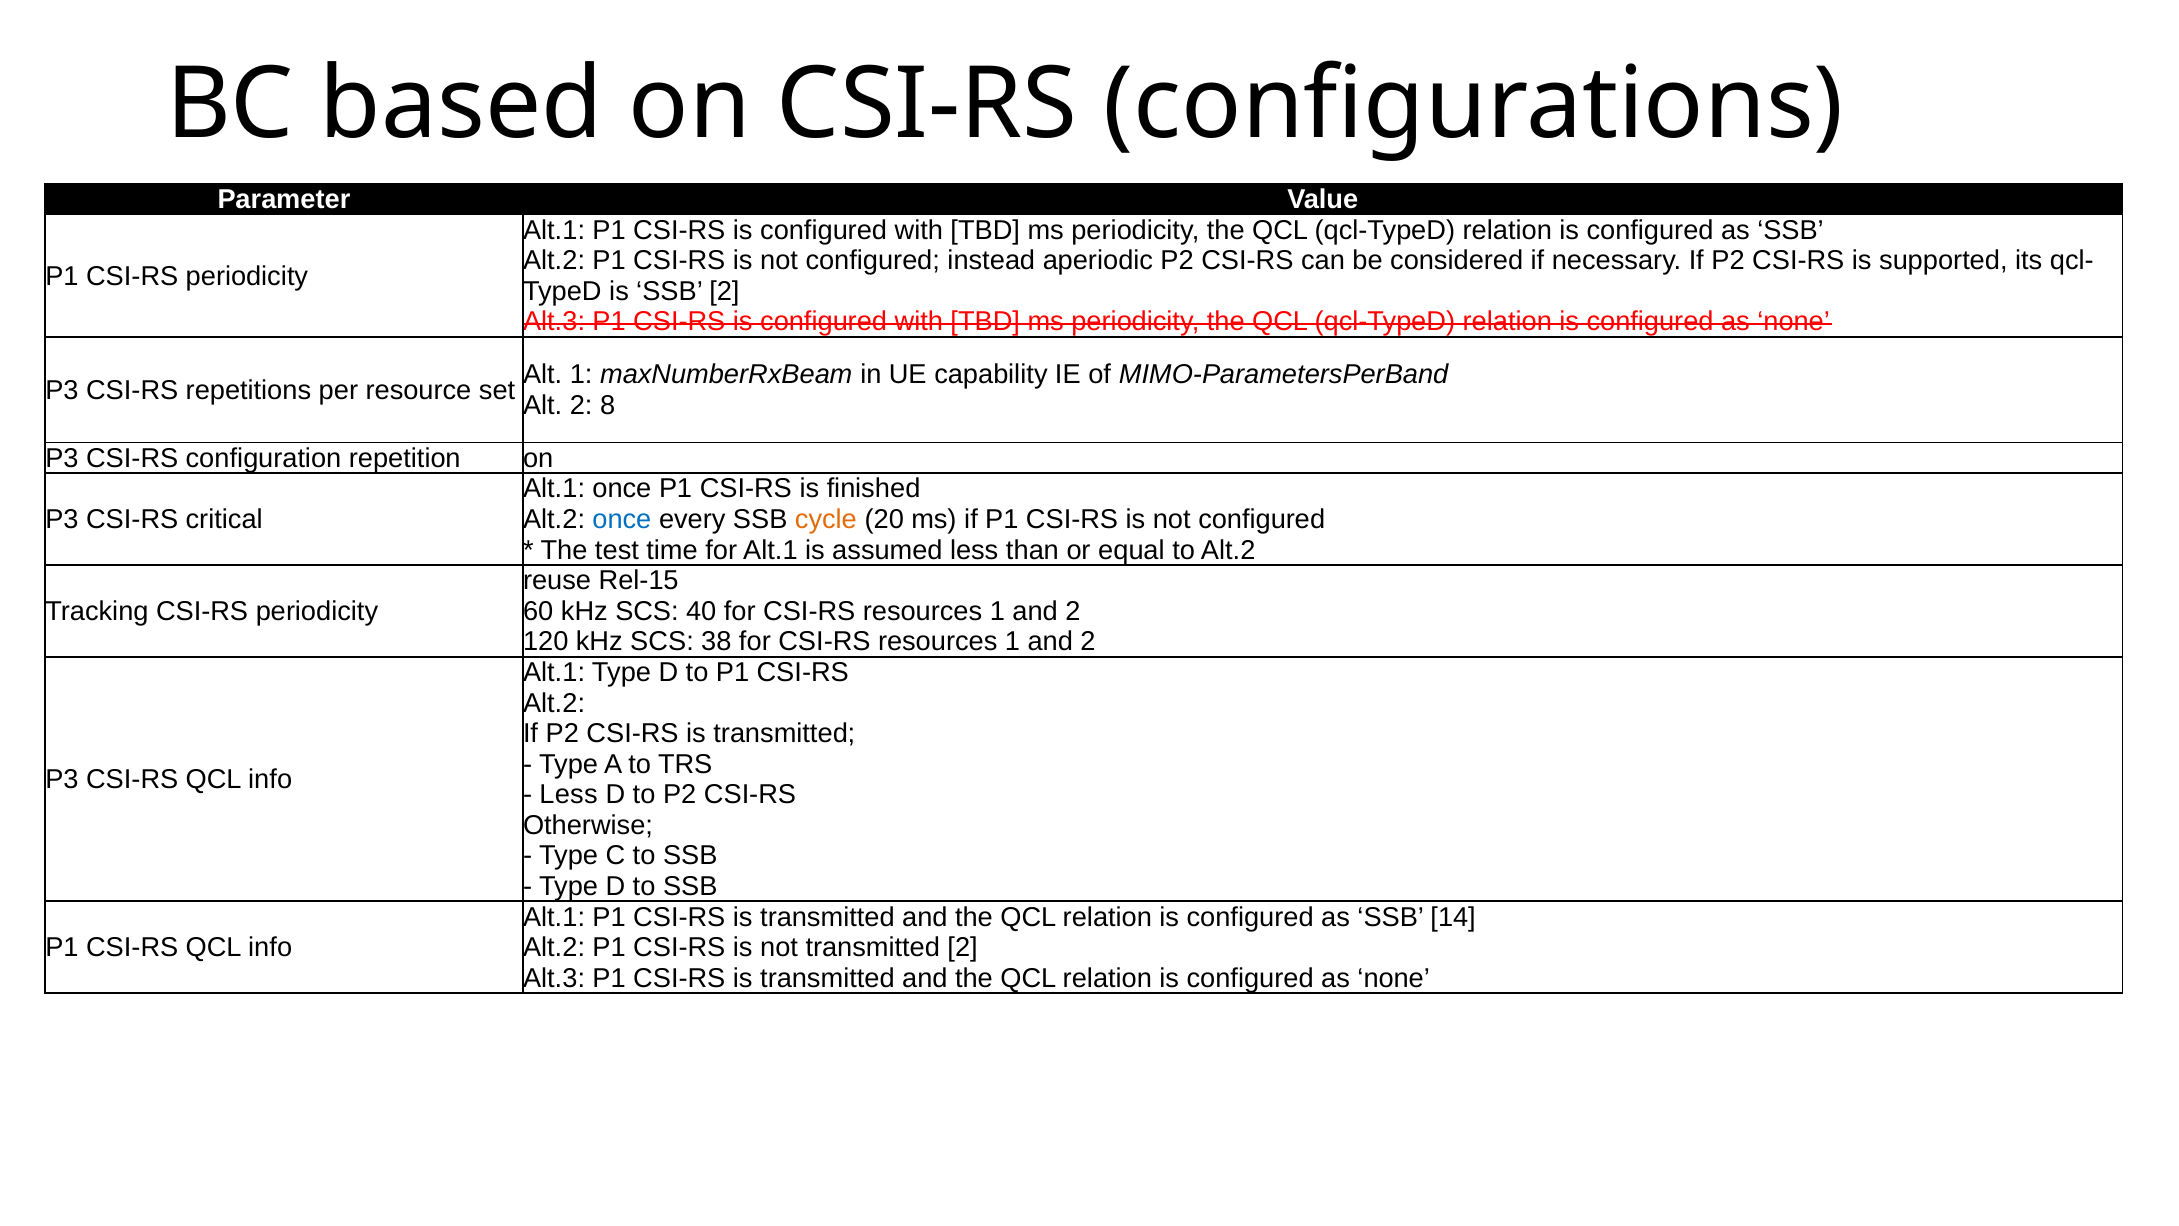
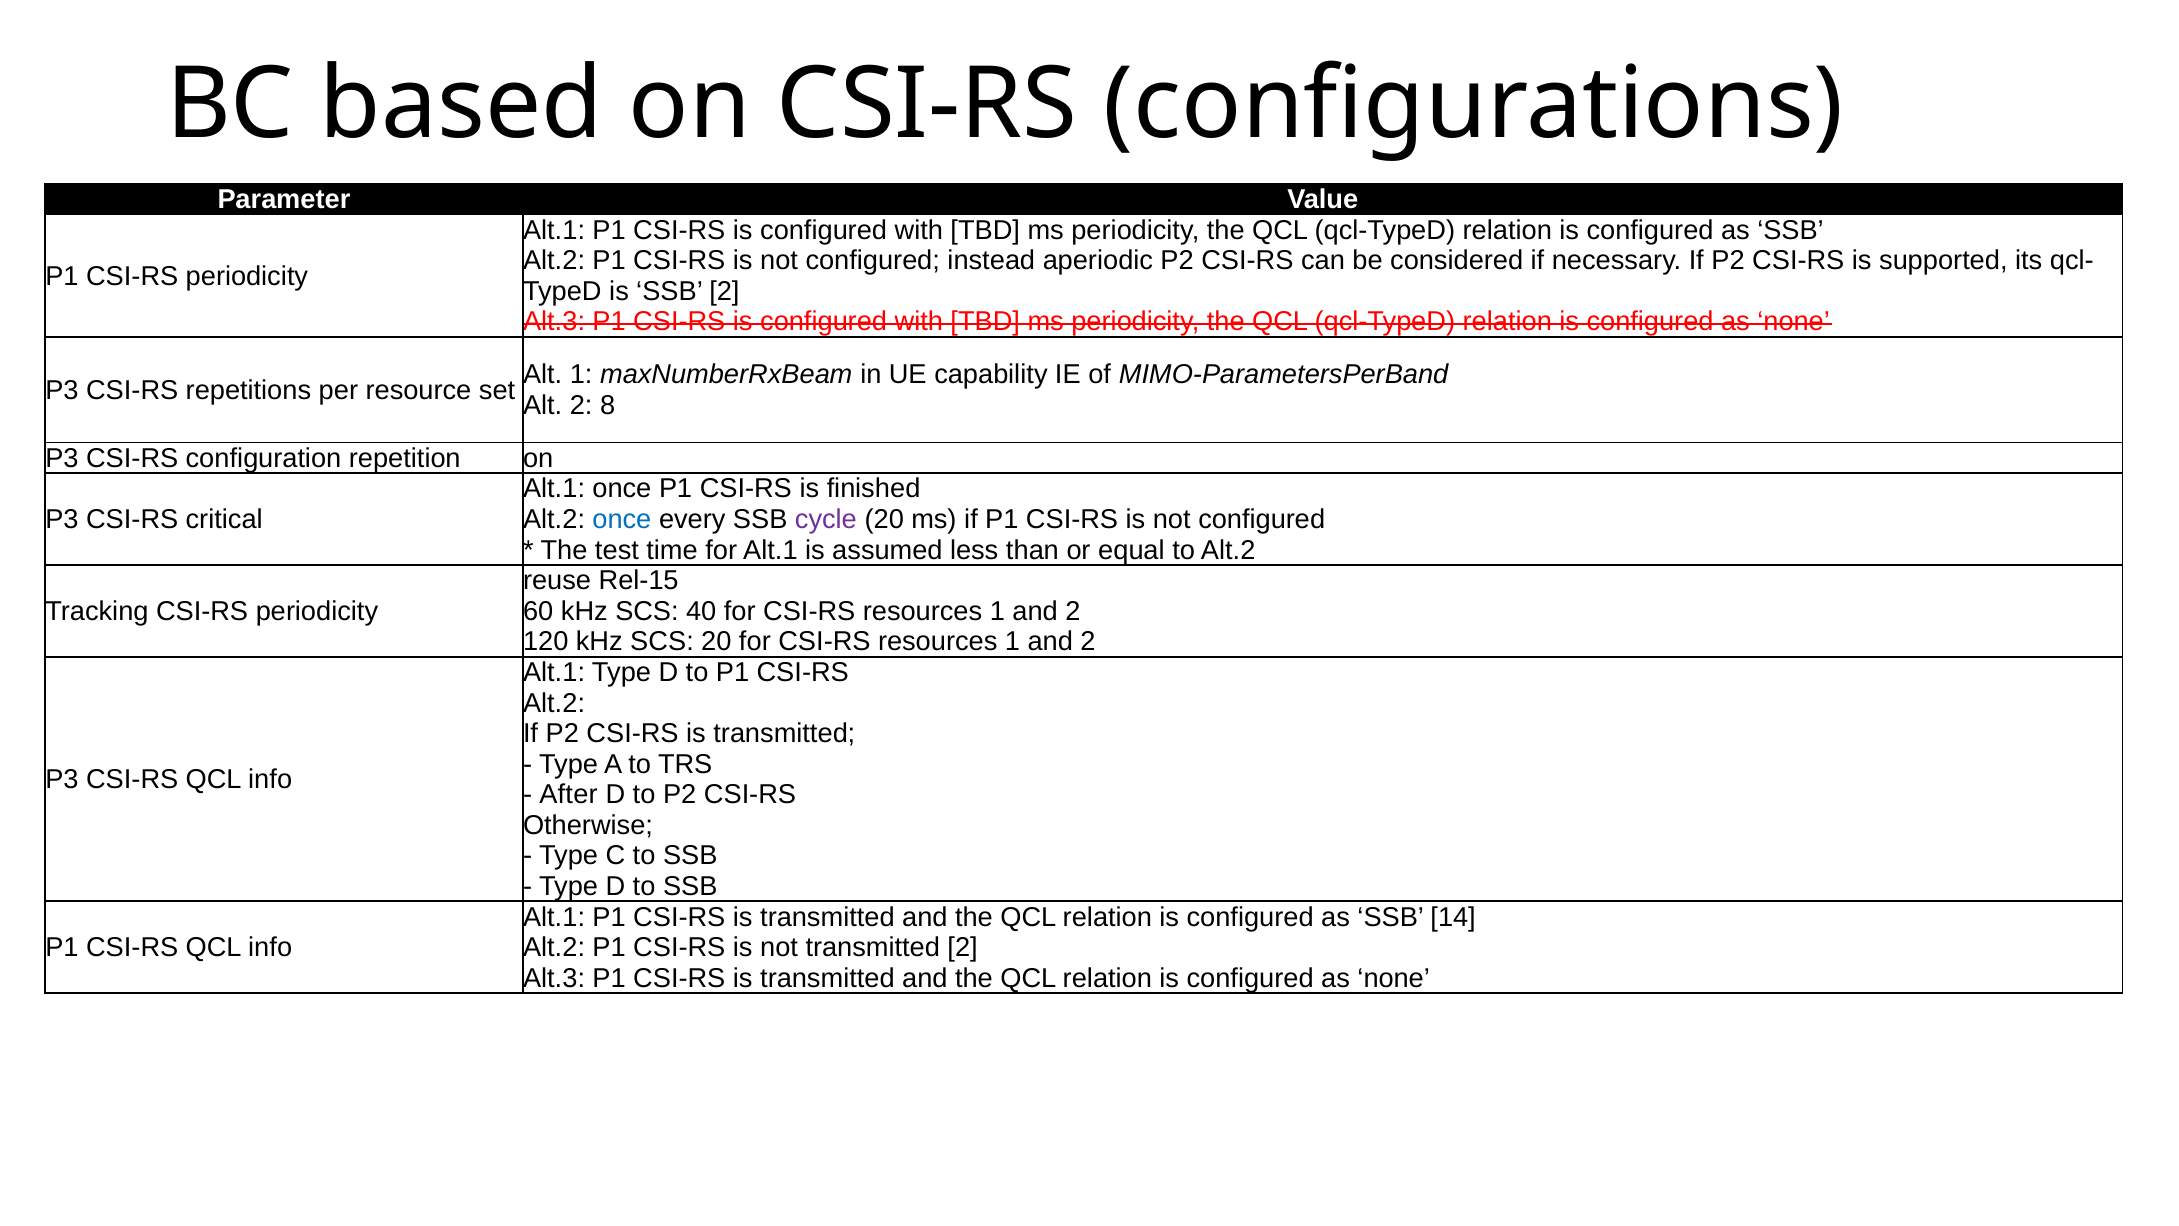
cycle colour: orange -> purple
SCS 38: 38 -> 20
Less at (569, 794): Less -> After
